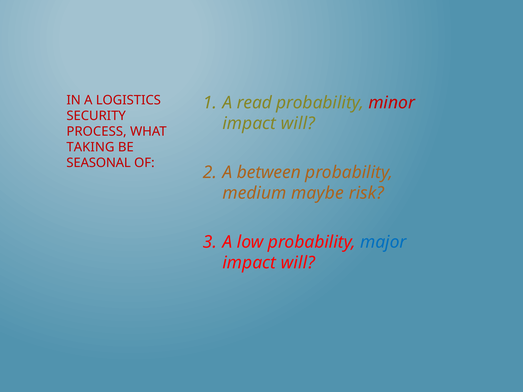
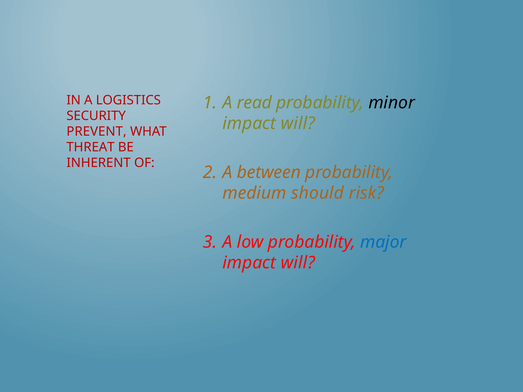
minor colour: red -> black
PROCESS: PROCESS -> PREVENT
TAKING: TAKING -> THREAT
SEASONAL: SEASONAL -> INHERENT
maybe: maybe -> should
